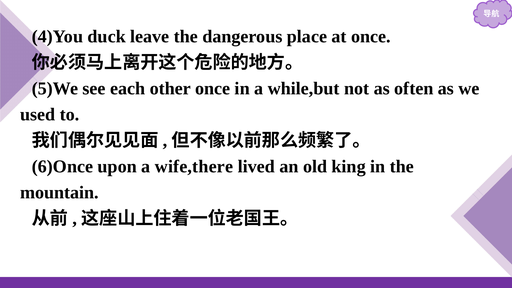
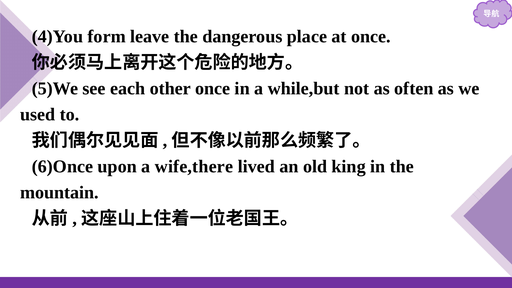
duck: duck -> form
